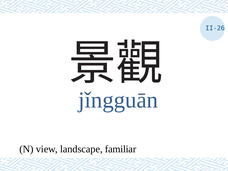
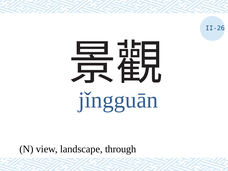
familiar: familiar -> through
